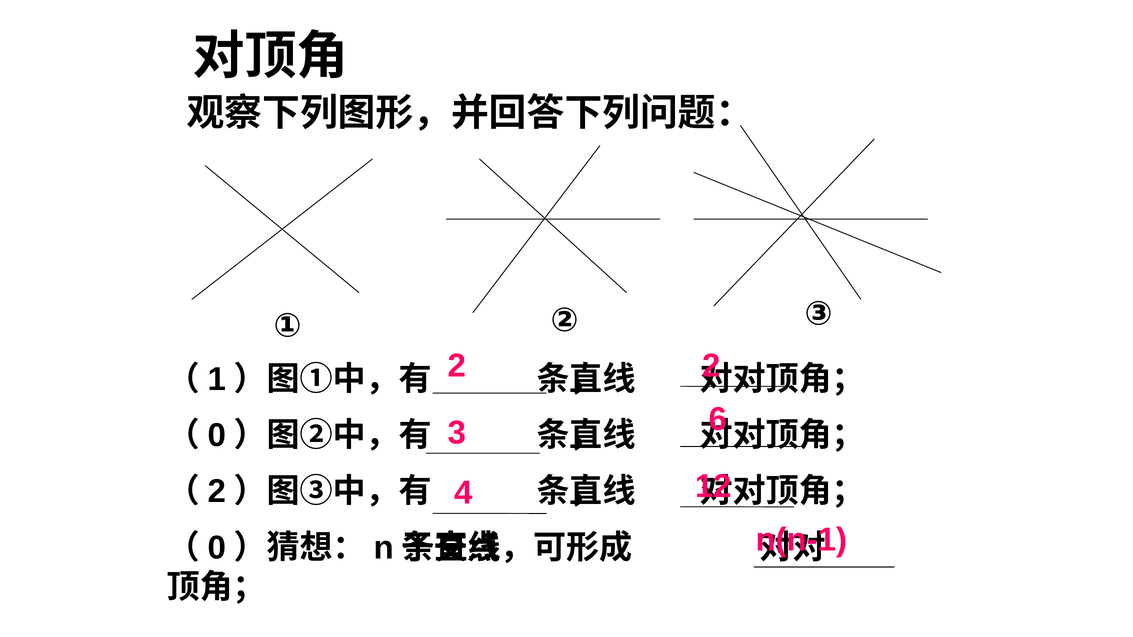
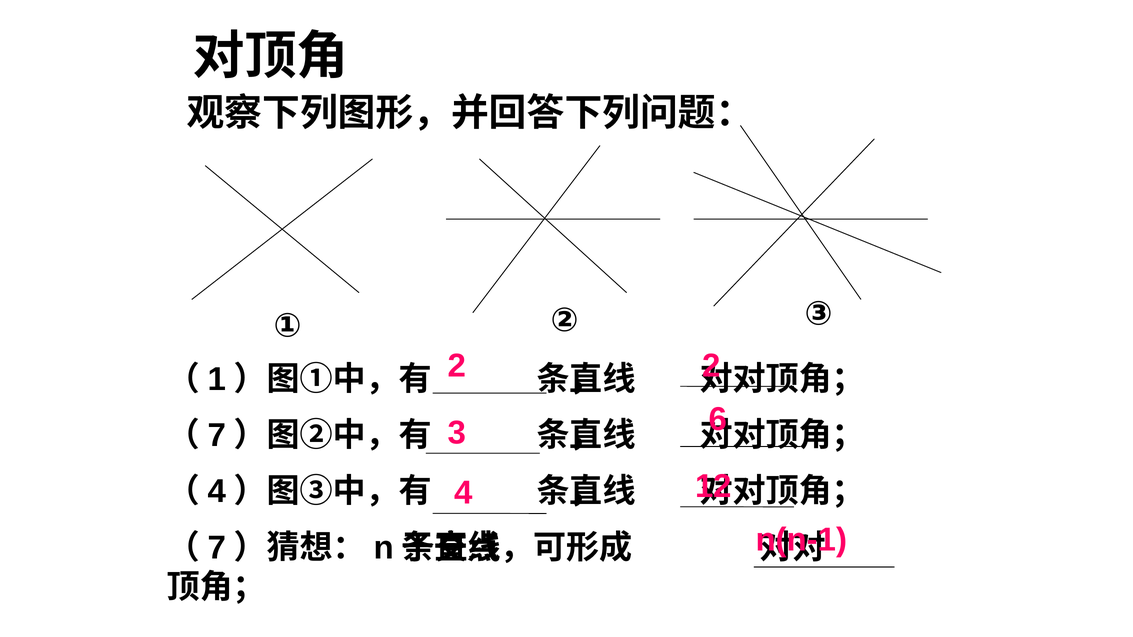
0 at (217, 436): 0 -> 7
2 at (217, 492): 2 -> 4
0 at (217, 548): 0 -> 7
